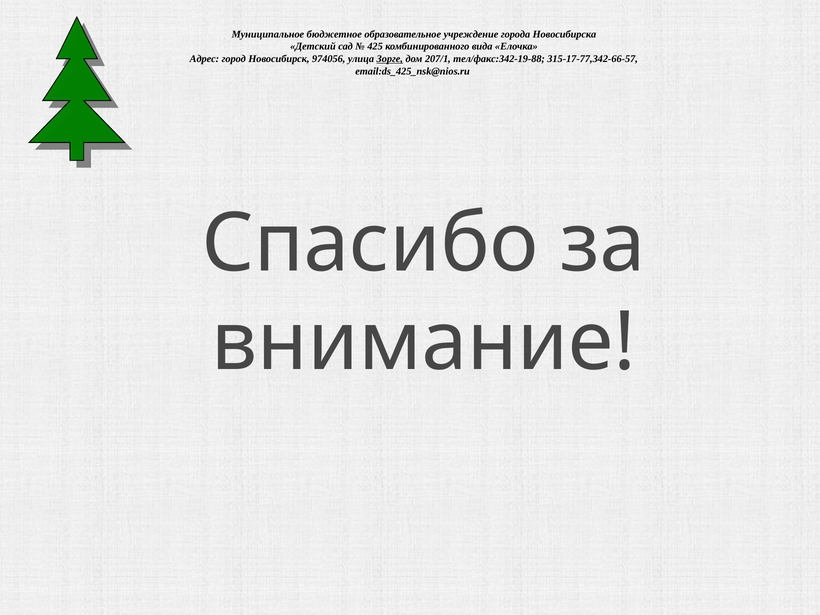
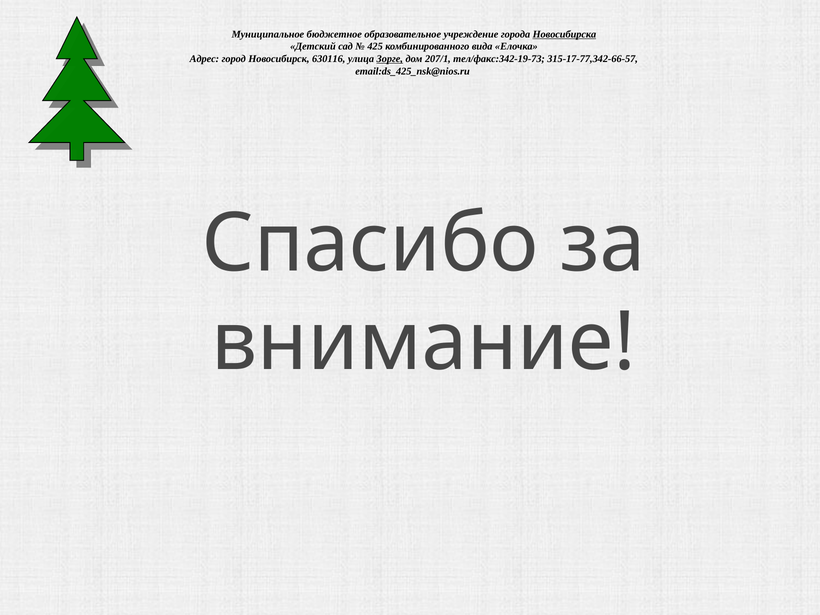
Новосибирска underline: none -> present
974056: 974056 -> 630116
тел/факс:342-19-88: тел/факс:342-19-88 -> тел/факс:342-19-73
